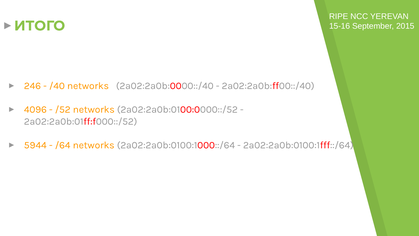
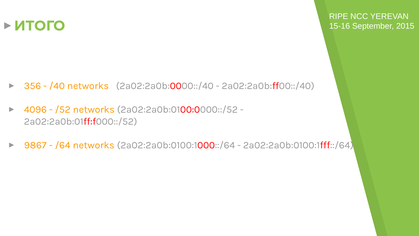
246: 246 -> 356
5944: 5944 -> 9867
